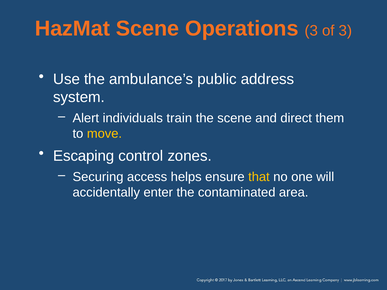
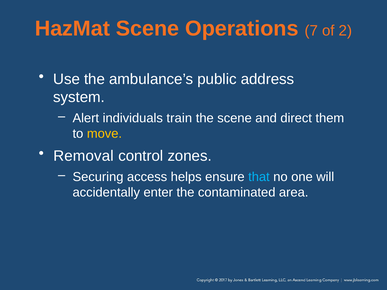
Operations 3: 3 -> 7
of 3: 3 -> 2
Escaping: Escaping -> Removal
that colour: yellow -> light blue
